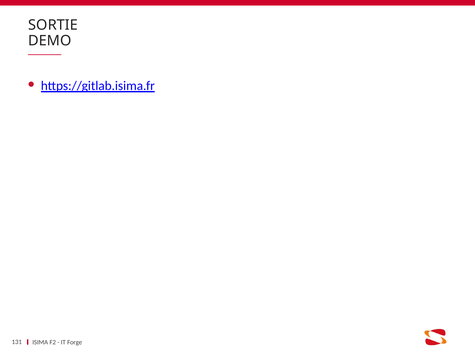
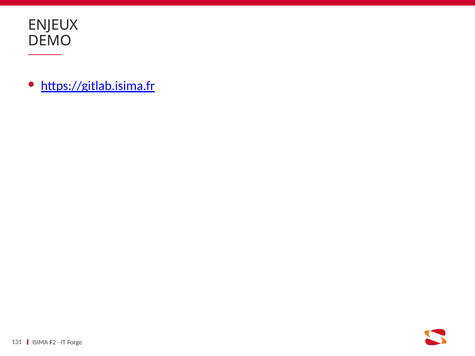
SORTIE: SORTIE -> ENJEUX
